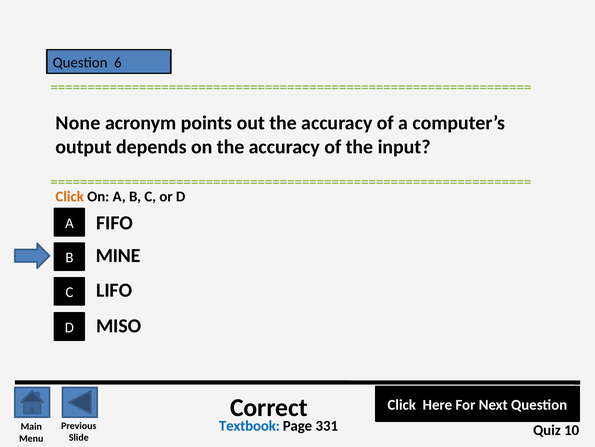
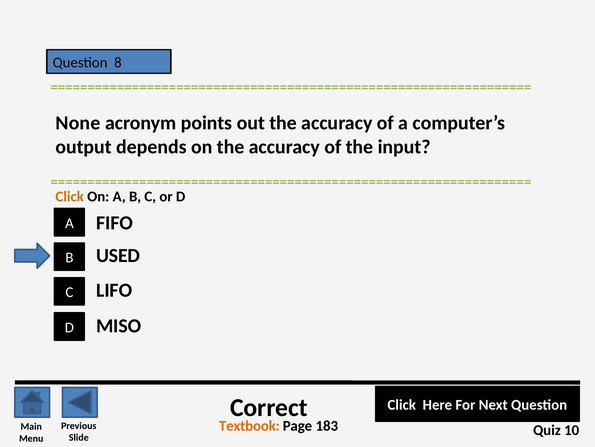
6: 6 -> 8
MINE: MINE -> USED
Textbook colour: blue -> orange
331: 331 -> 183
